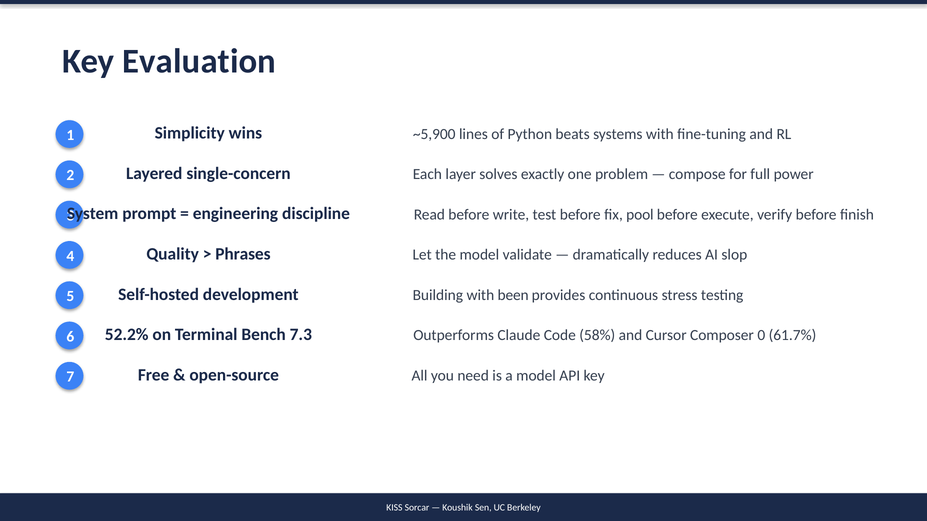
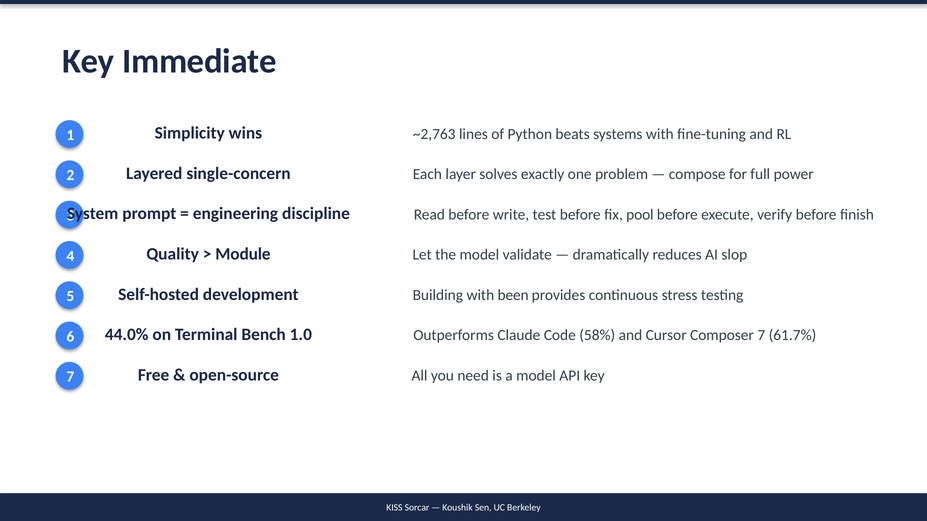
Evaluation: Evaluation -> Immediate
~5,900: ~5,900 -> ~2,763
Phrases: Phrases -> Module
52.2%: 52.2% -> 44.0%
7.3: 7.3 -> 1.0
Composer 0: 0 -> 7
